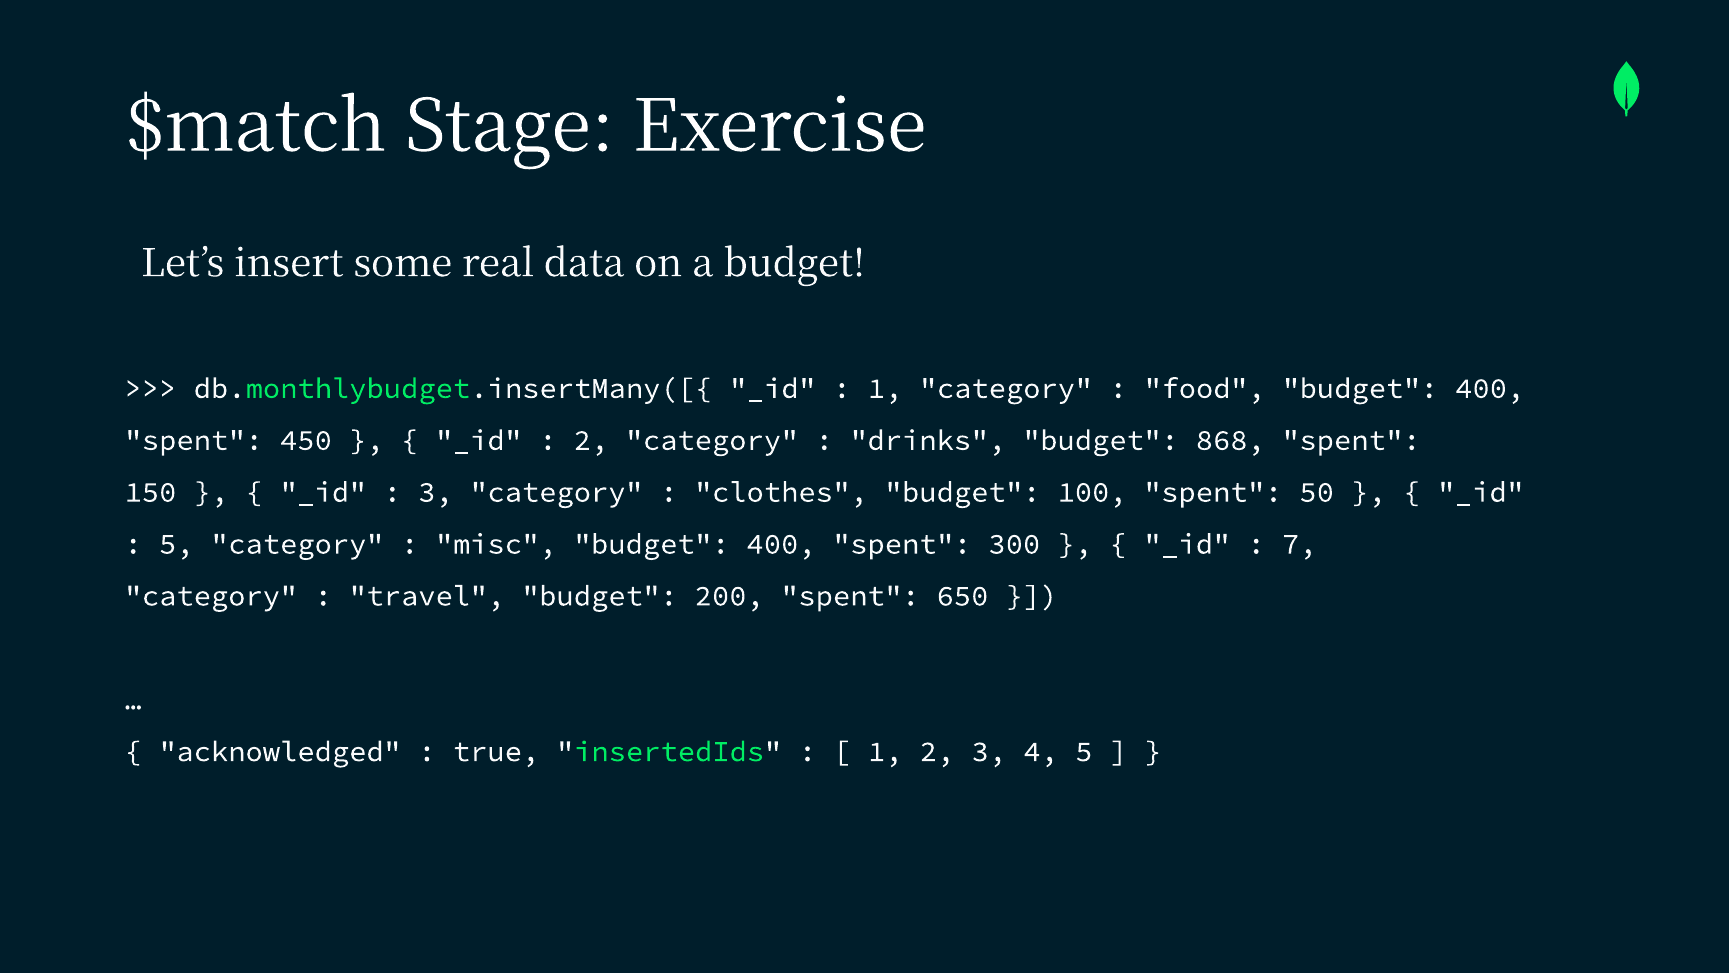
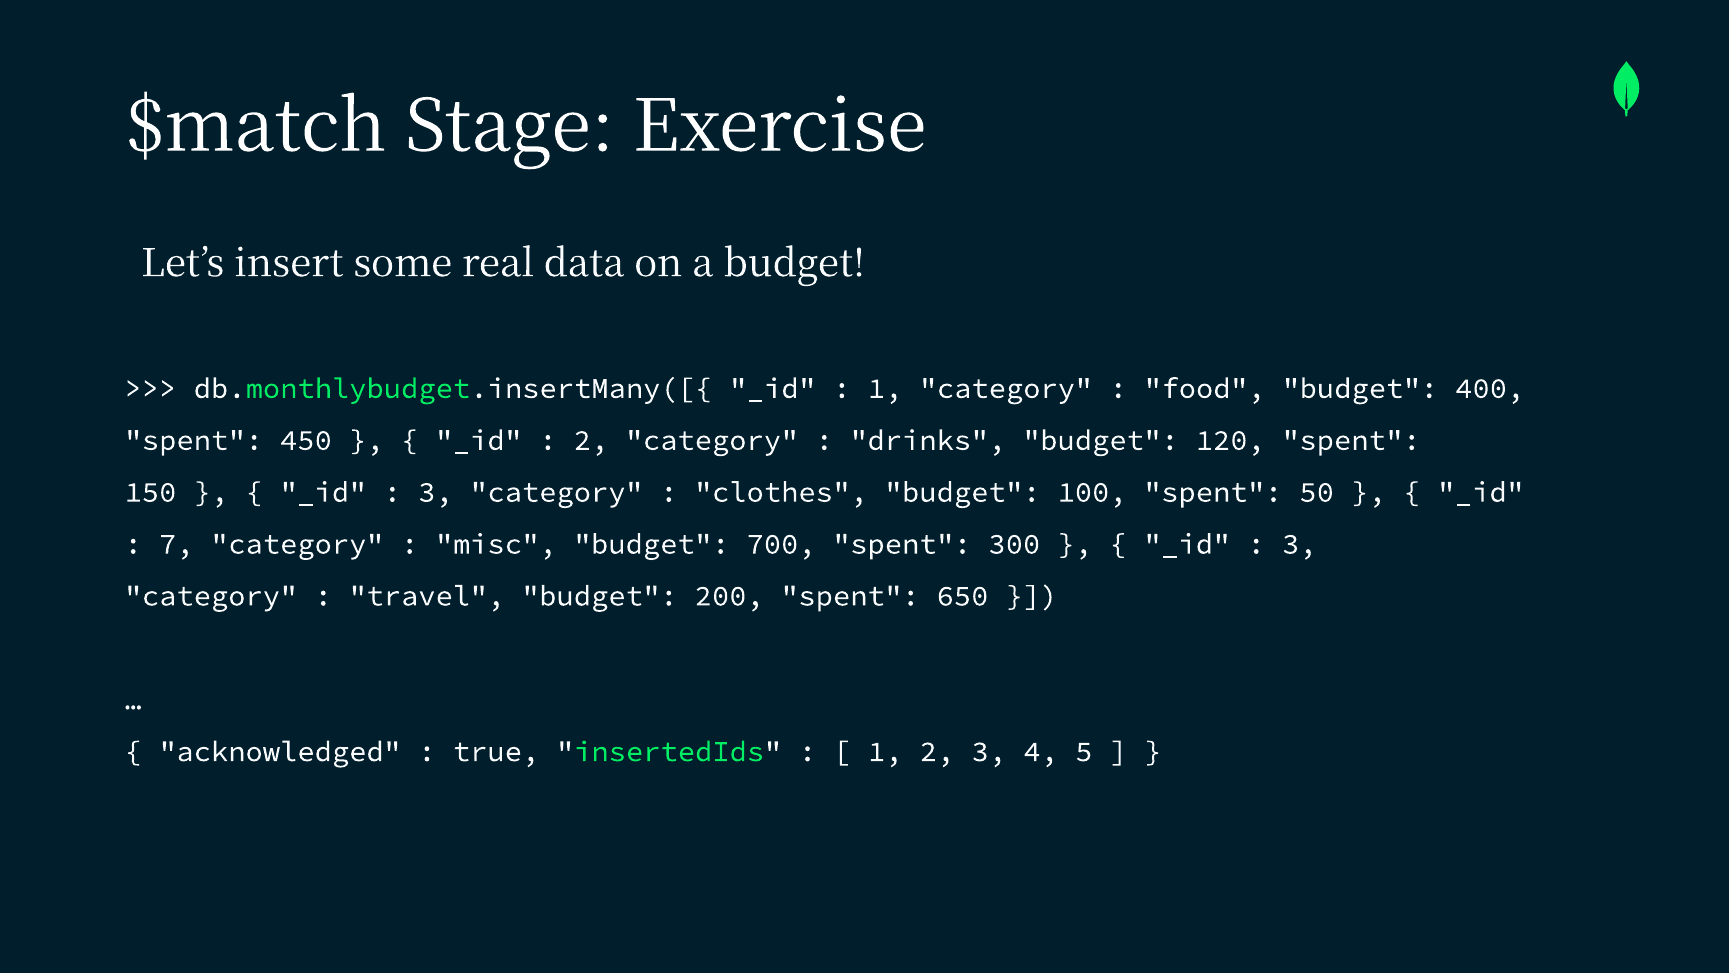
868: 868 -> 120
5 at (176, 544): 5 -> 7
misc budget 400: 400 -> 700
7 at (1299, 544): 7 -> 3
